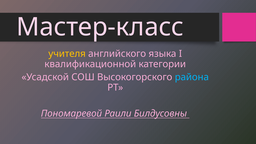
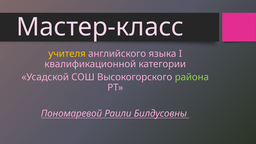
района colour: light blue -> light green
